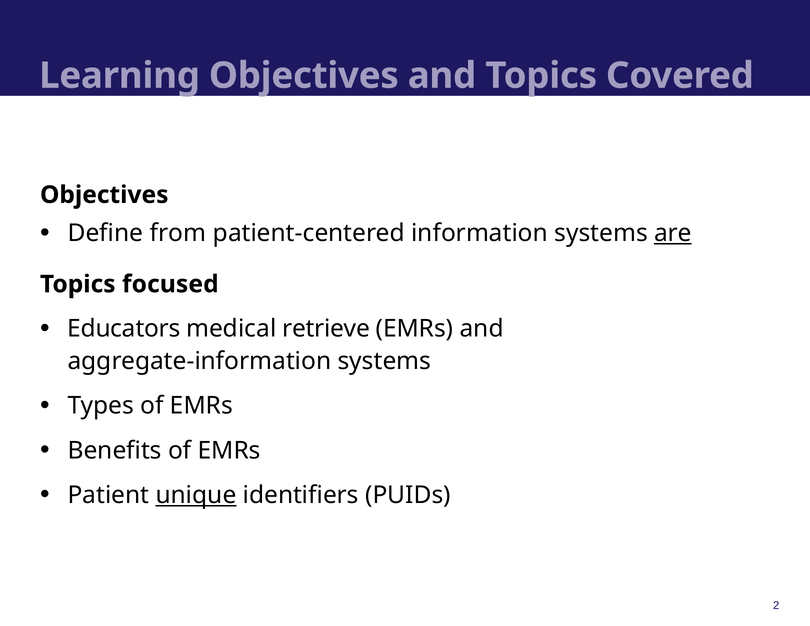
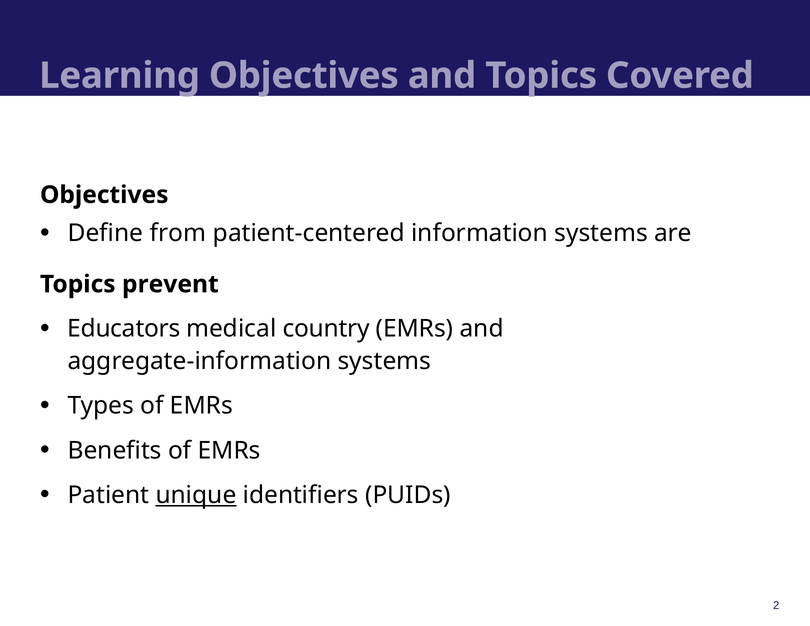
are underline: present -> none
focused: focused -> prevent
retrieve: retrieve -> country
